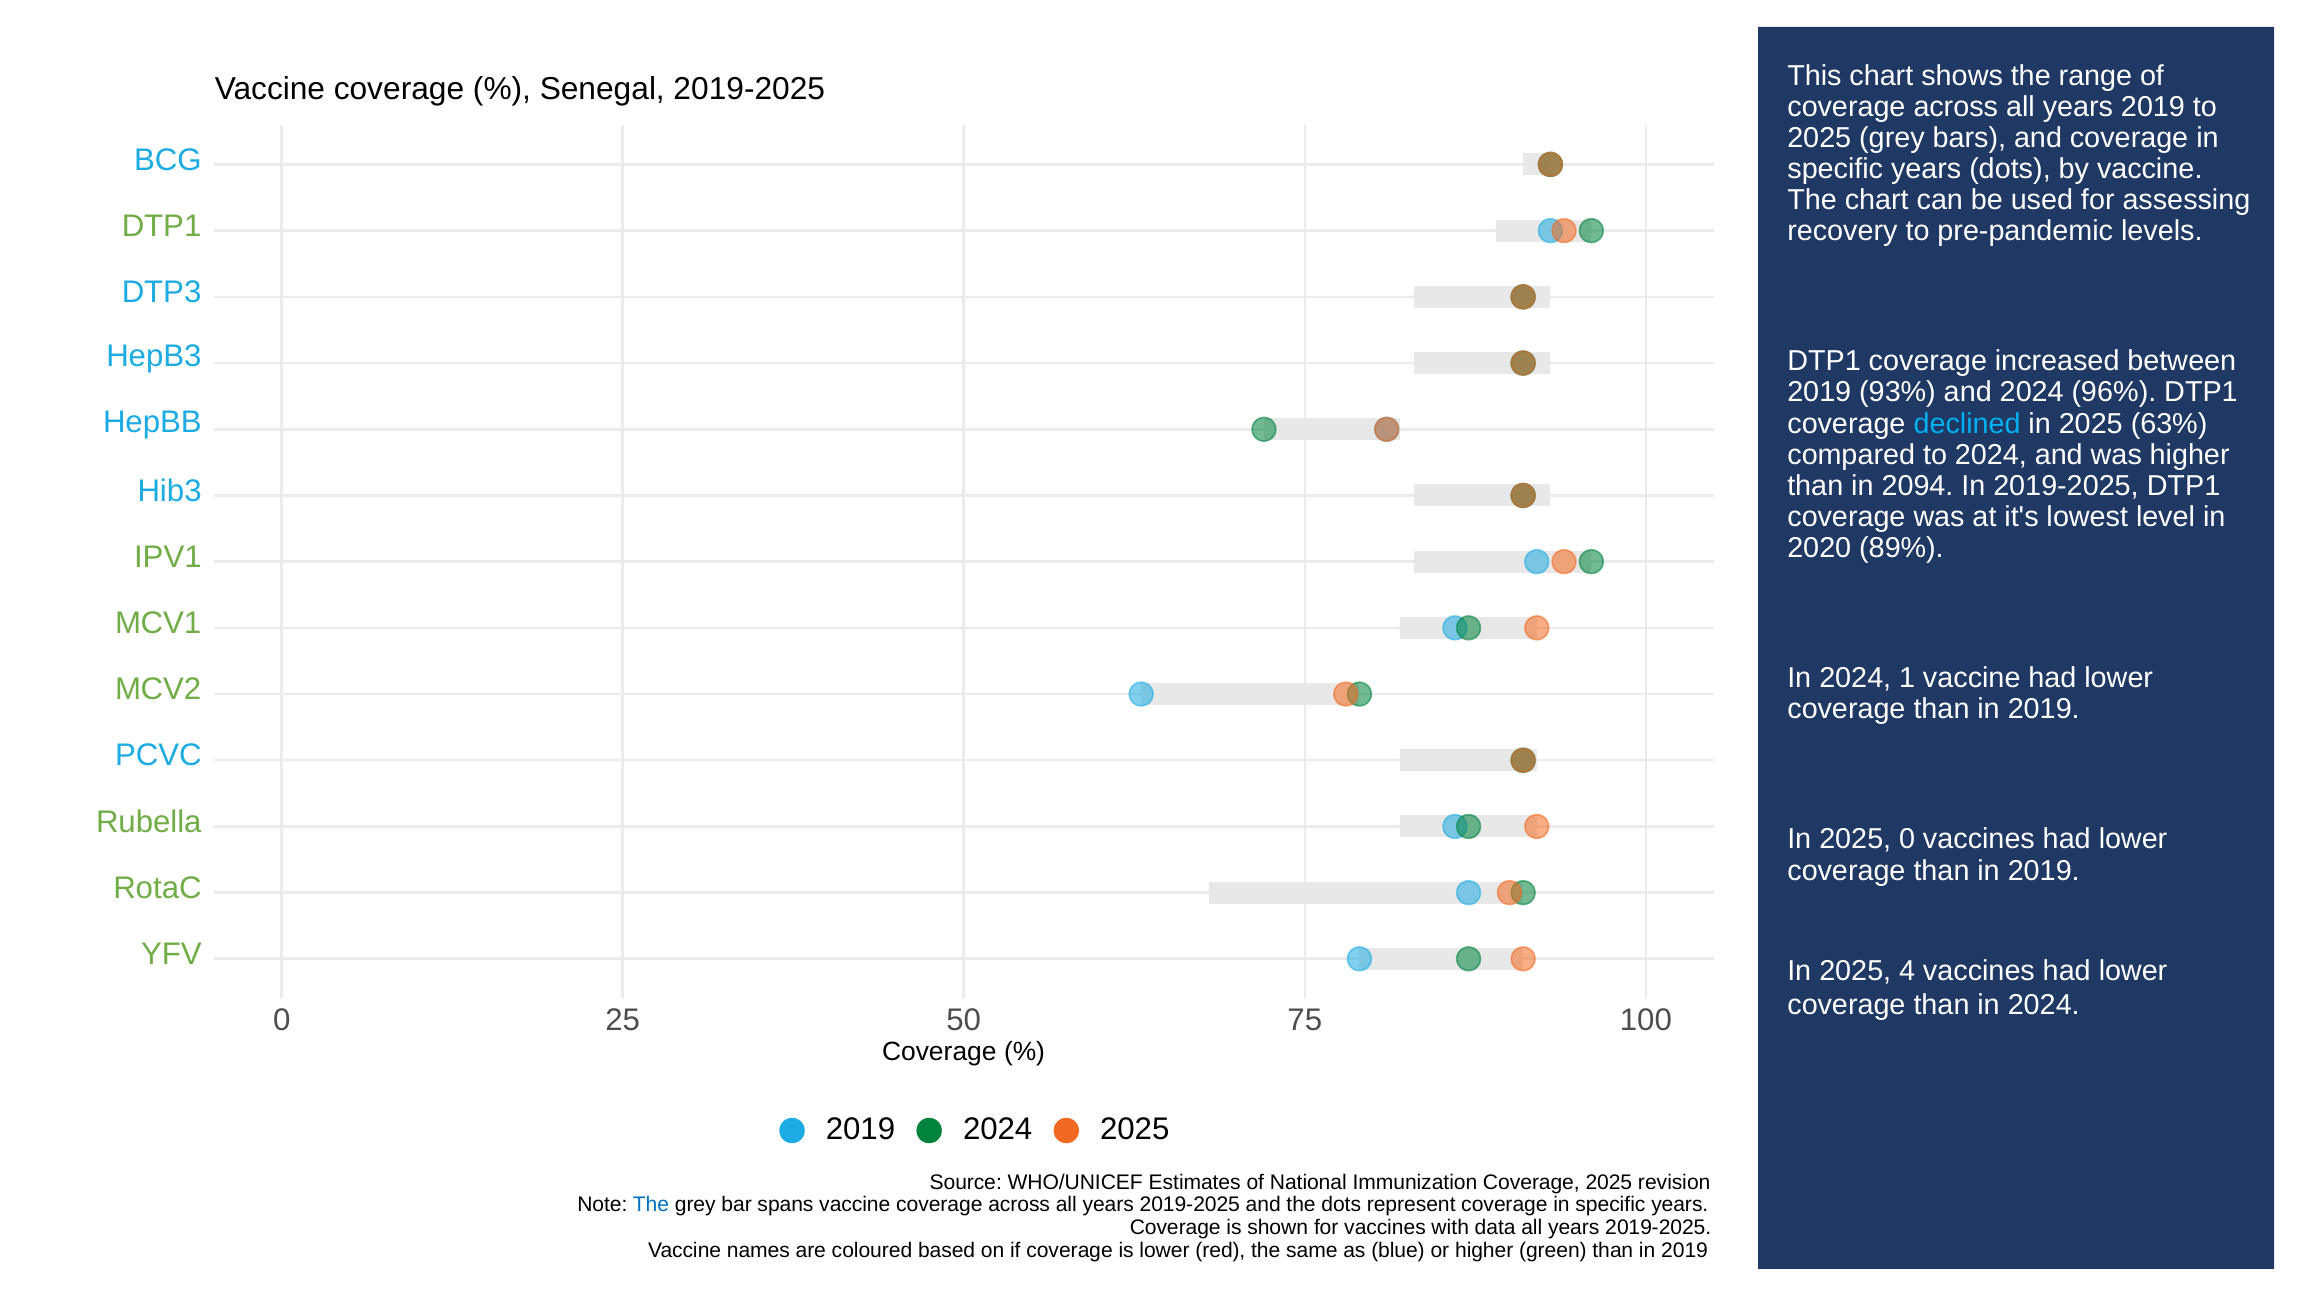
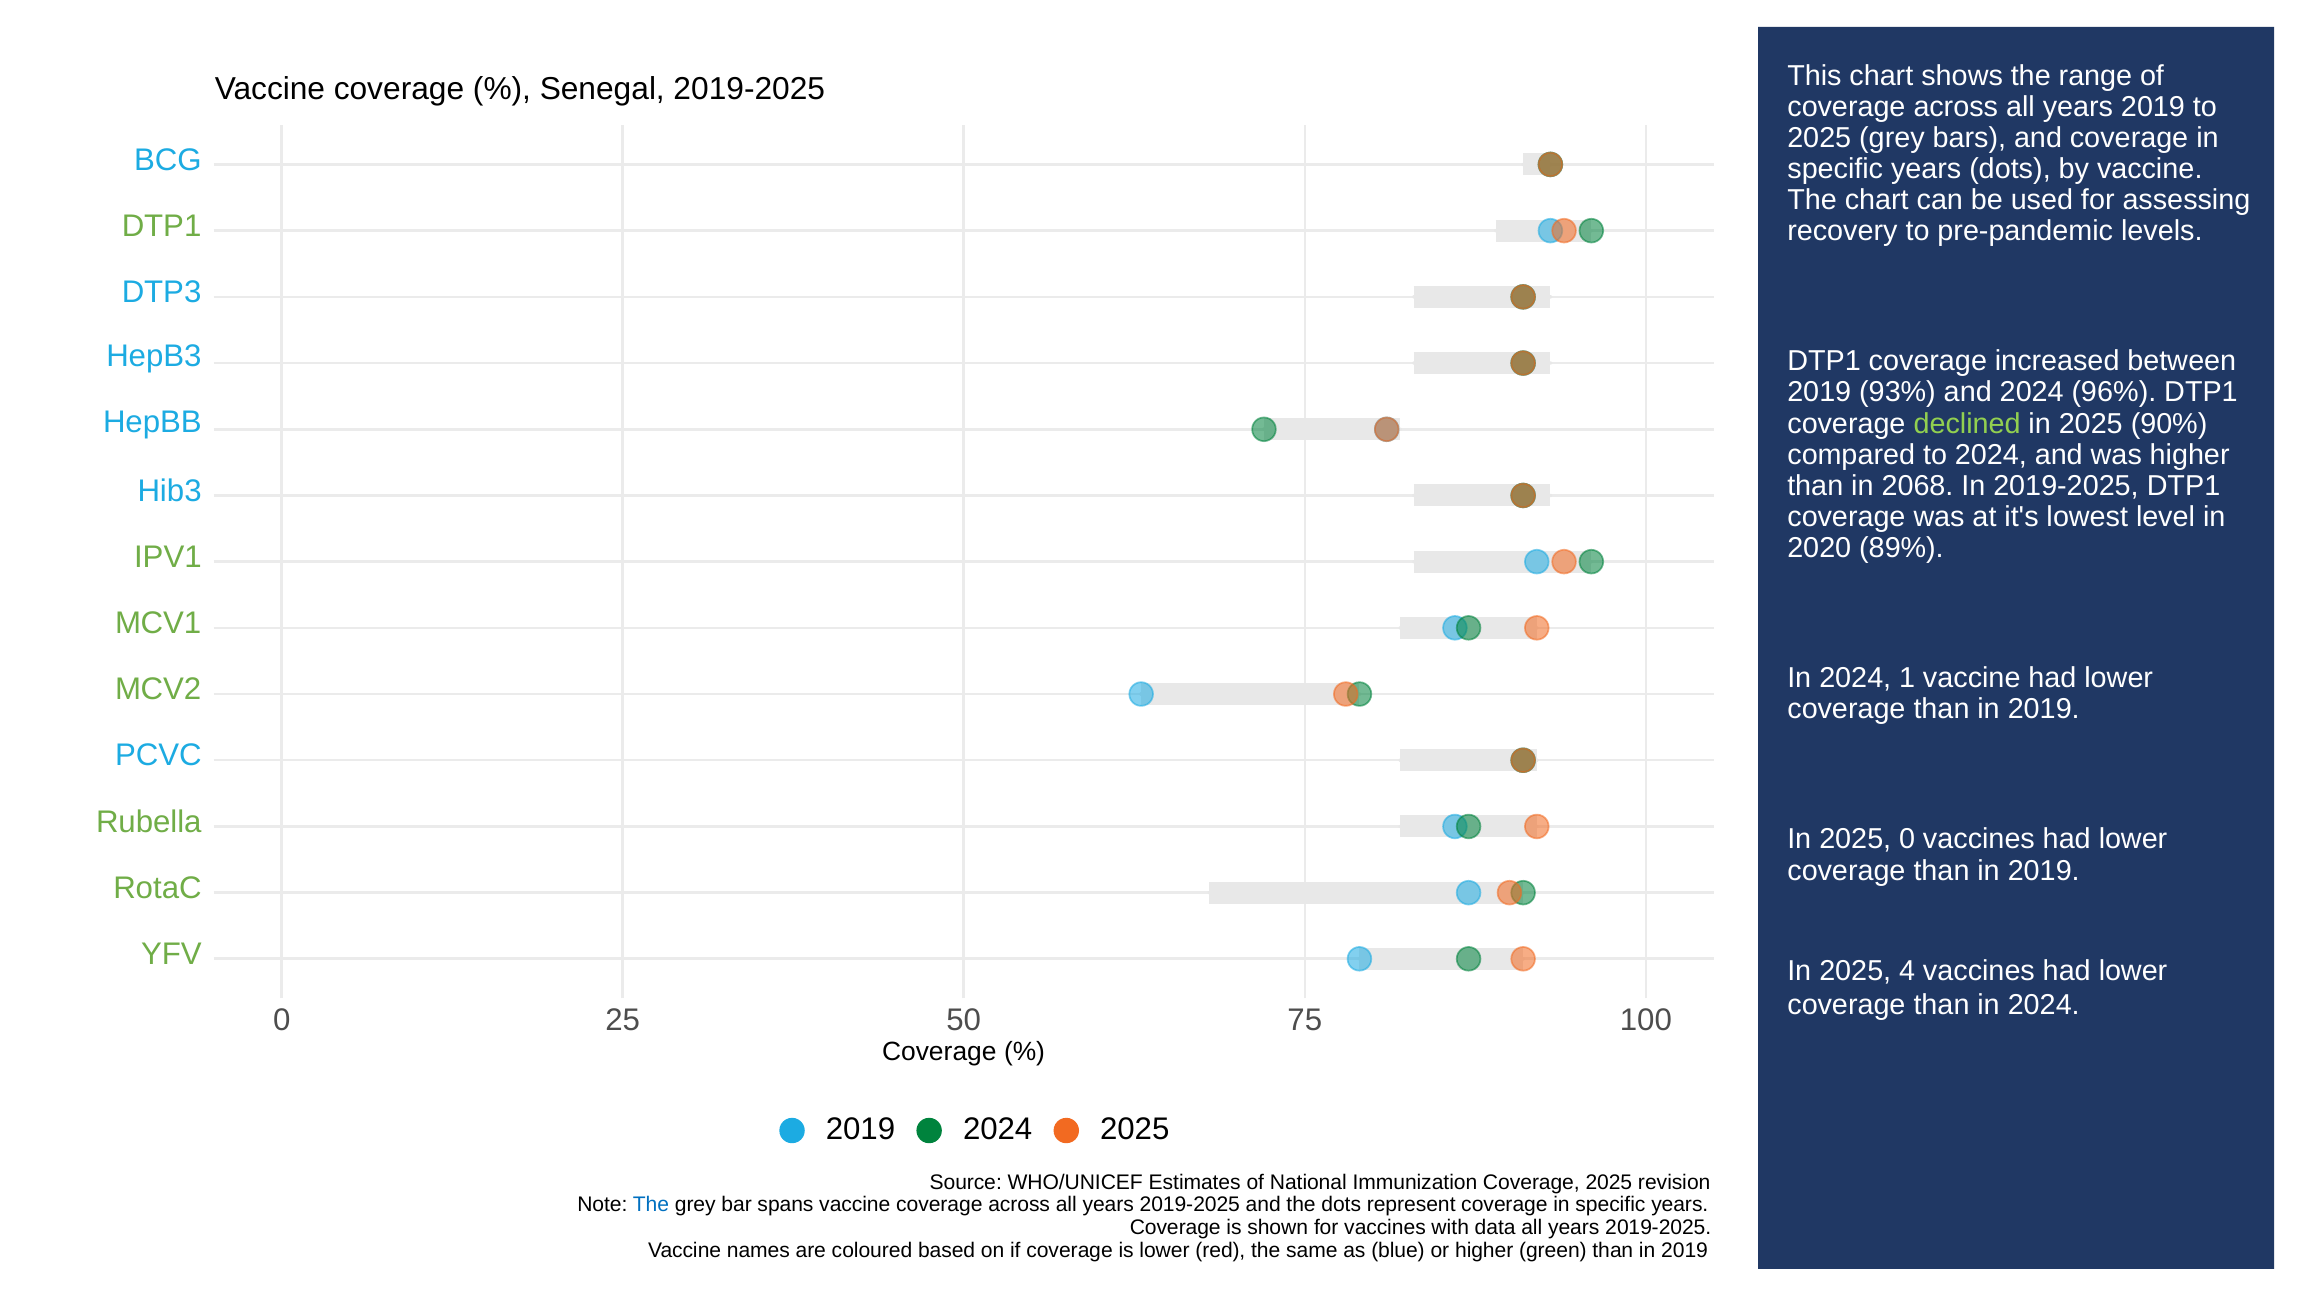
declined colour: light blue -> light green
63%: 63% -> 90%
2094: 2094 -> 2068
